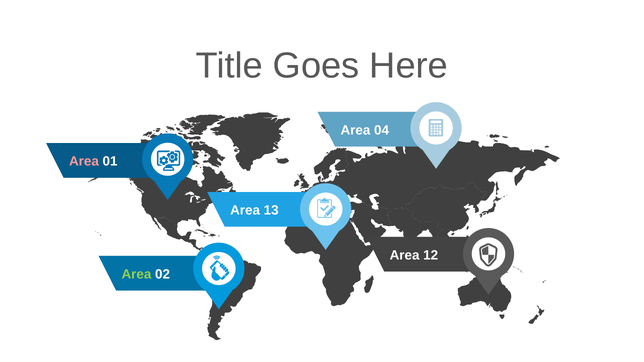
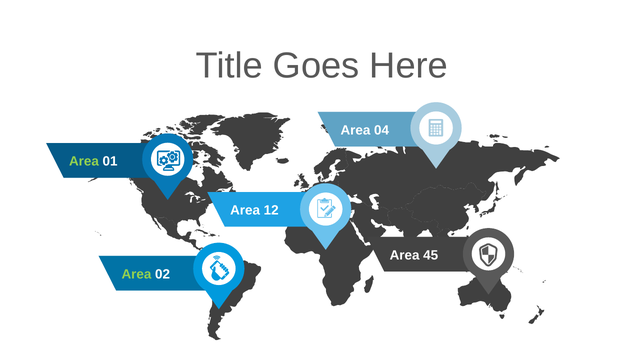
Area at (84, 161) colour: pink -> light green
13: 13 -> 12
12: 12 -> 45
